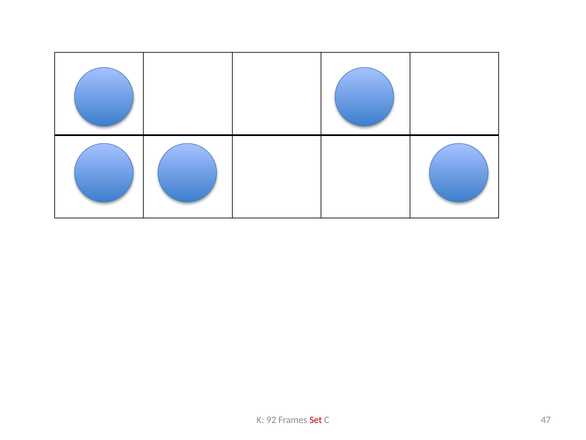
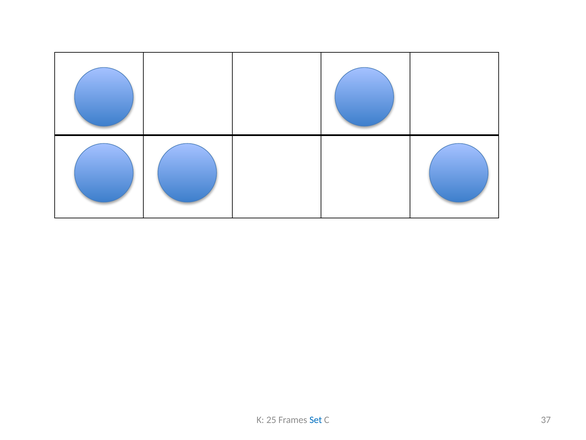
92: 92 -> 25
Set colour: red -> blue
47: 47 -> 37
